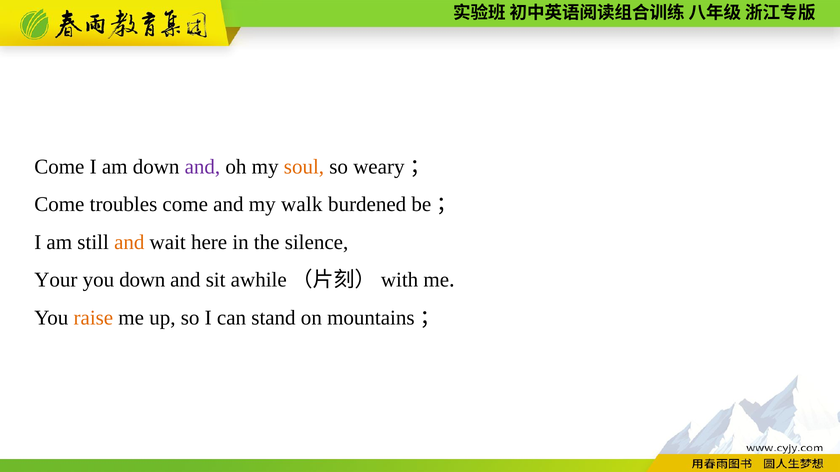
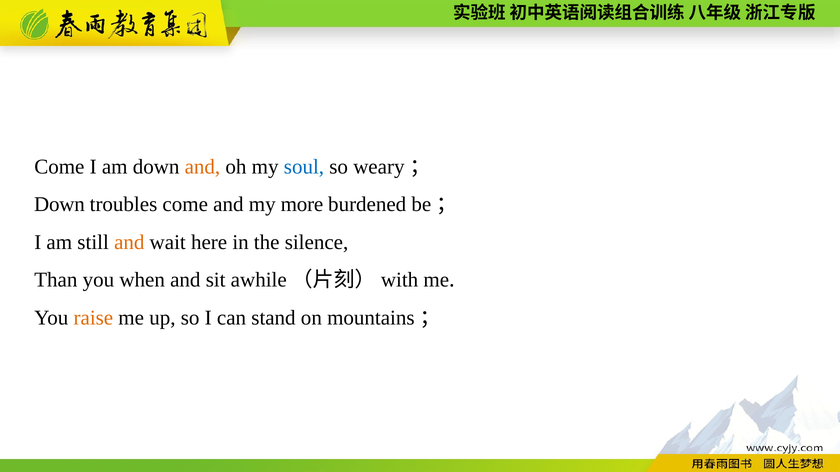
and at (202, 167) colour: purple -> orange
soul colour: orange -> blue
Come at (59, 205): Come -> Down
walk: walk -> more
Your: Your -> Than
you down: down -> when
